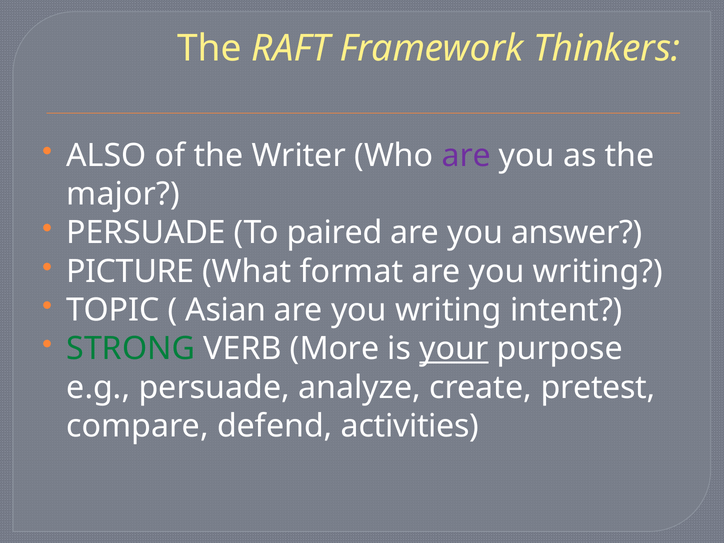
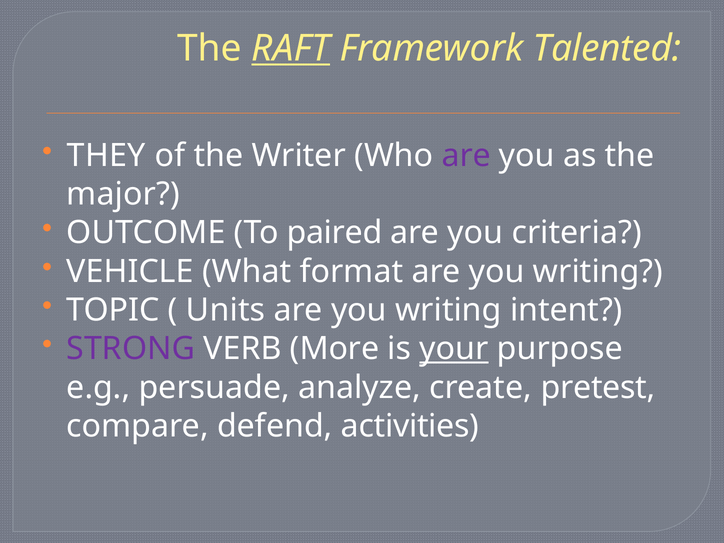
RAFT underline: none -> present
Thinkers: Thinkers -> Talented
ALSO: ALSO -> THEY
PERSUADE at (146, 233): PERSUADE -> OUTCOME
answer: answer -> criteria
PICTURE: PICTURE -> VEHICLE
Asian: Asian -> Units
STRONG colour: green -> purple
